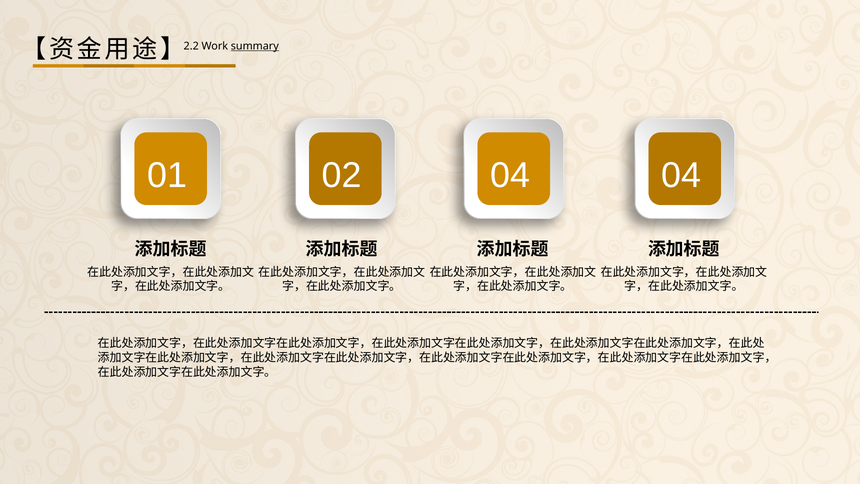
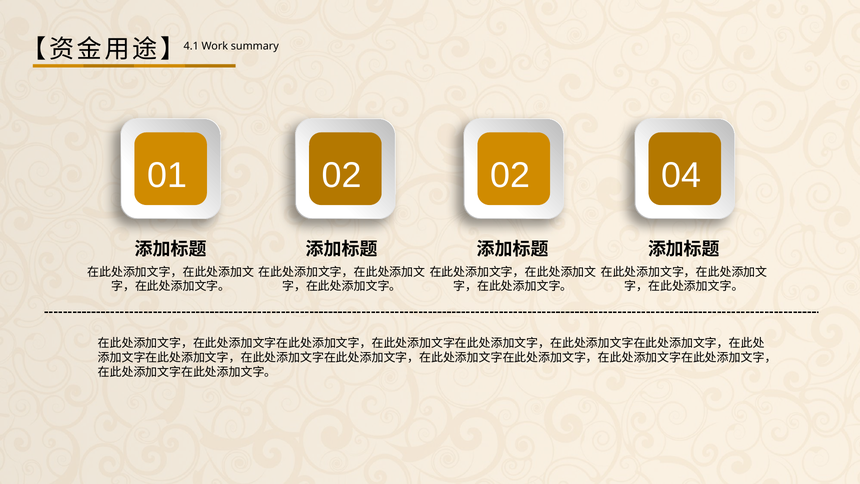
2.2: 2.2 -> 4.1
summary underline: present -> none
02 04: 04 -> 02
